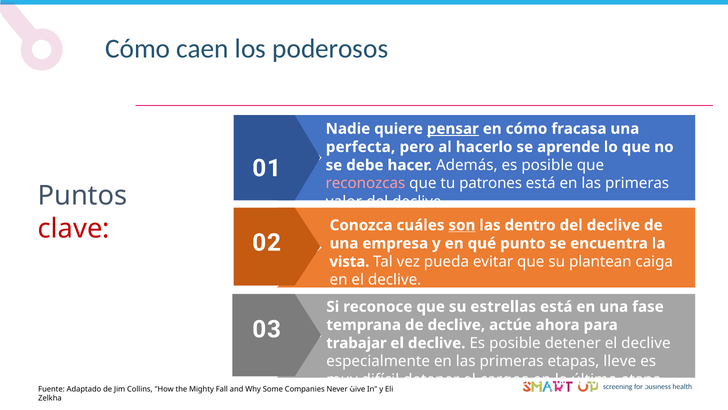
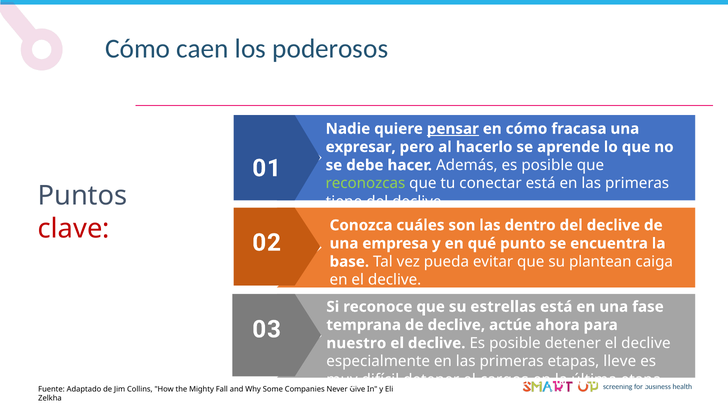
perfecta: perfecta -> expresar
reconozcas colour: pink -> light green
patrones: patrones -> conectar
valor: valor -> tiene
son underline: present -> none
vista: vista -> base
trabajar: trabajar -> nuestro
